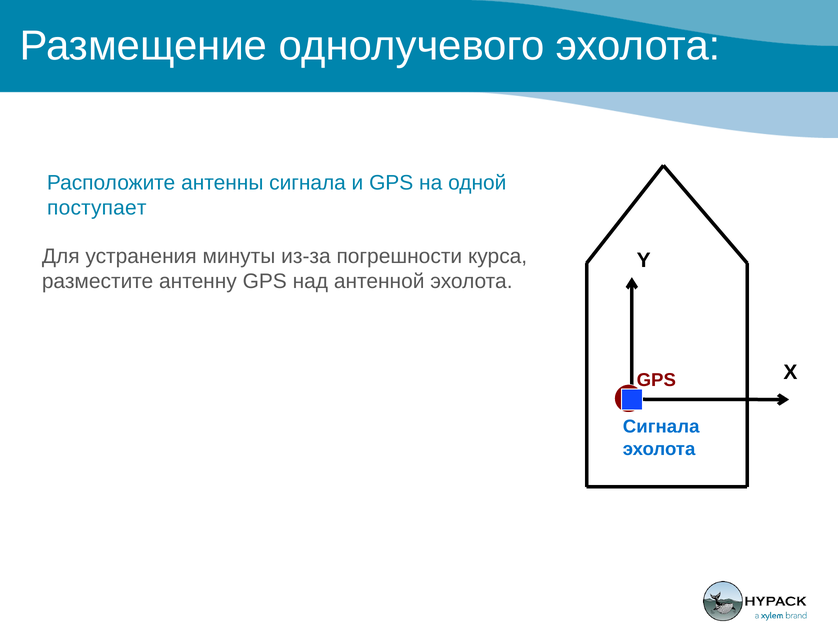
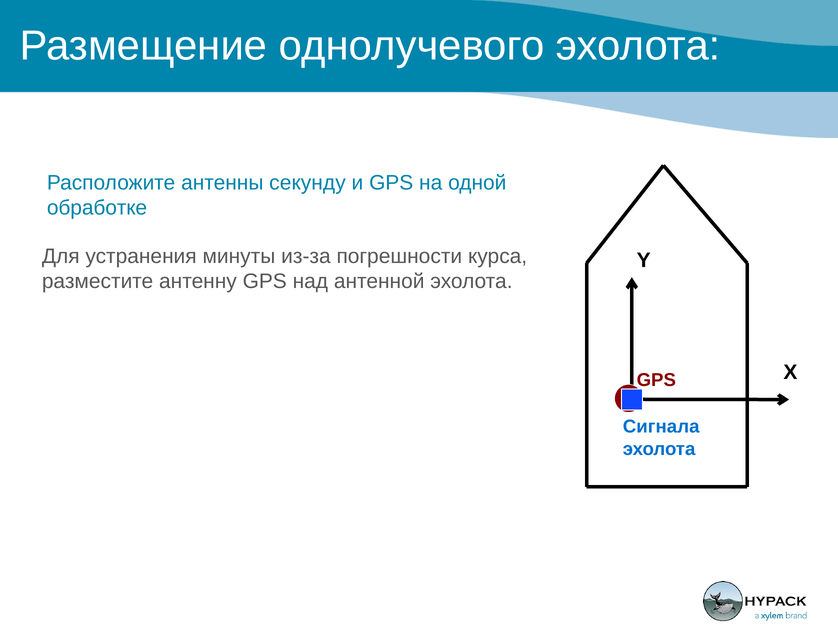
антенны сигнала: сигнала -> секунду
поступает: поступает -> обработке
